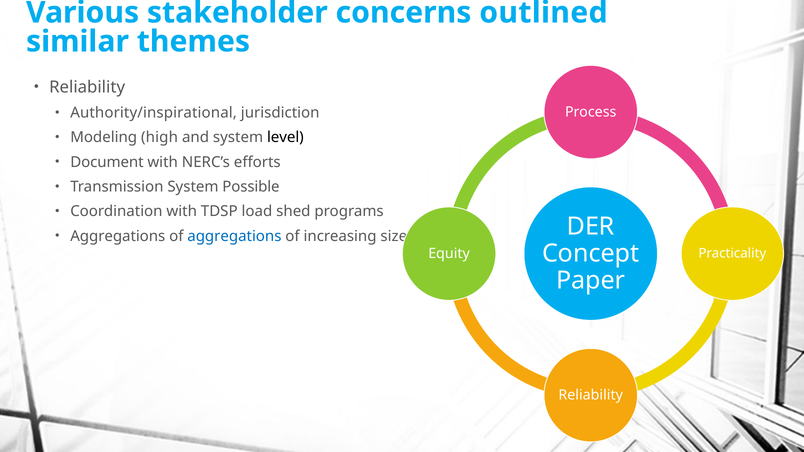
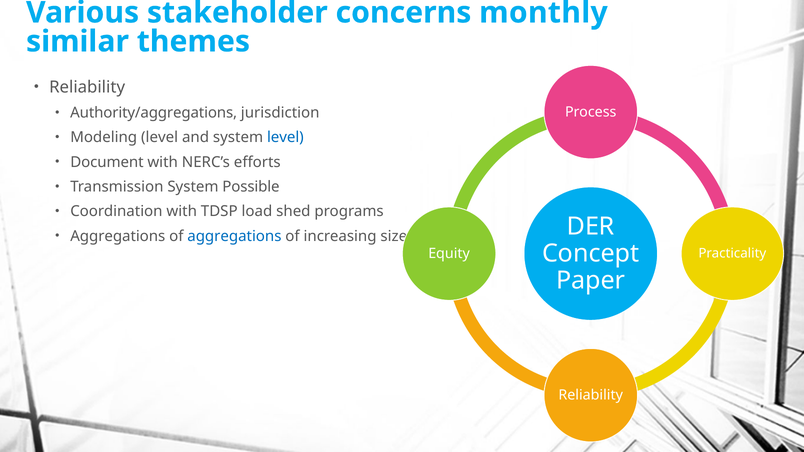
outlined: outlined -> monthly
Authority/inspirational: Authority/inspirational -> Authority/aggregations
Modeling high: high -> level
level at (285, 138) colour: black -> blue
